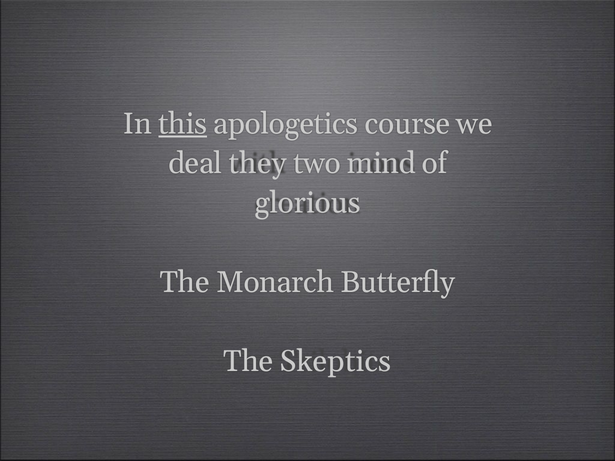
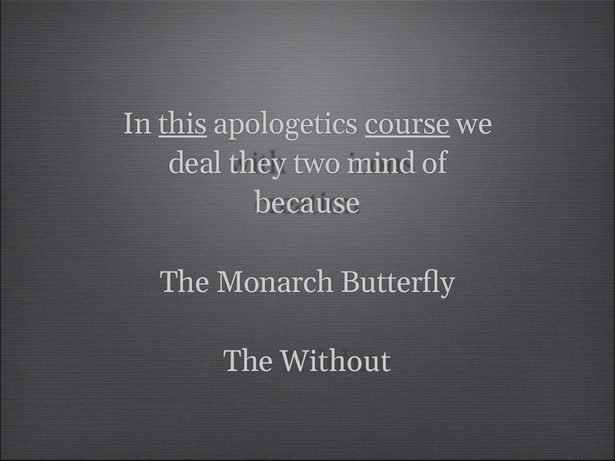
course underline: none -> present
glorious: glorious -> because
Skeptics: Skeptics -> Without
